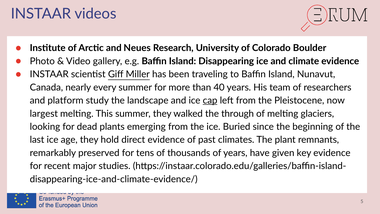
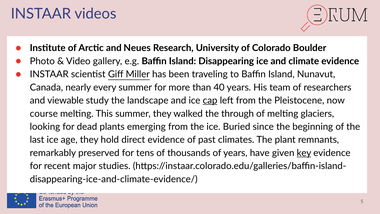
platform: platform -> viewable
largest: largest -> course
key underline: none -> present
